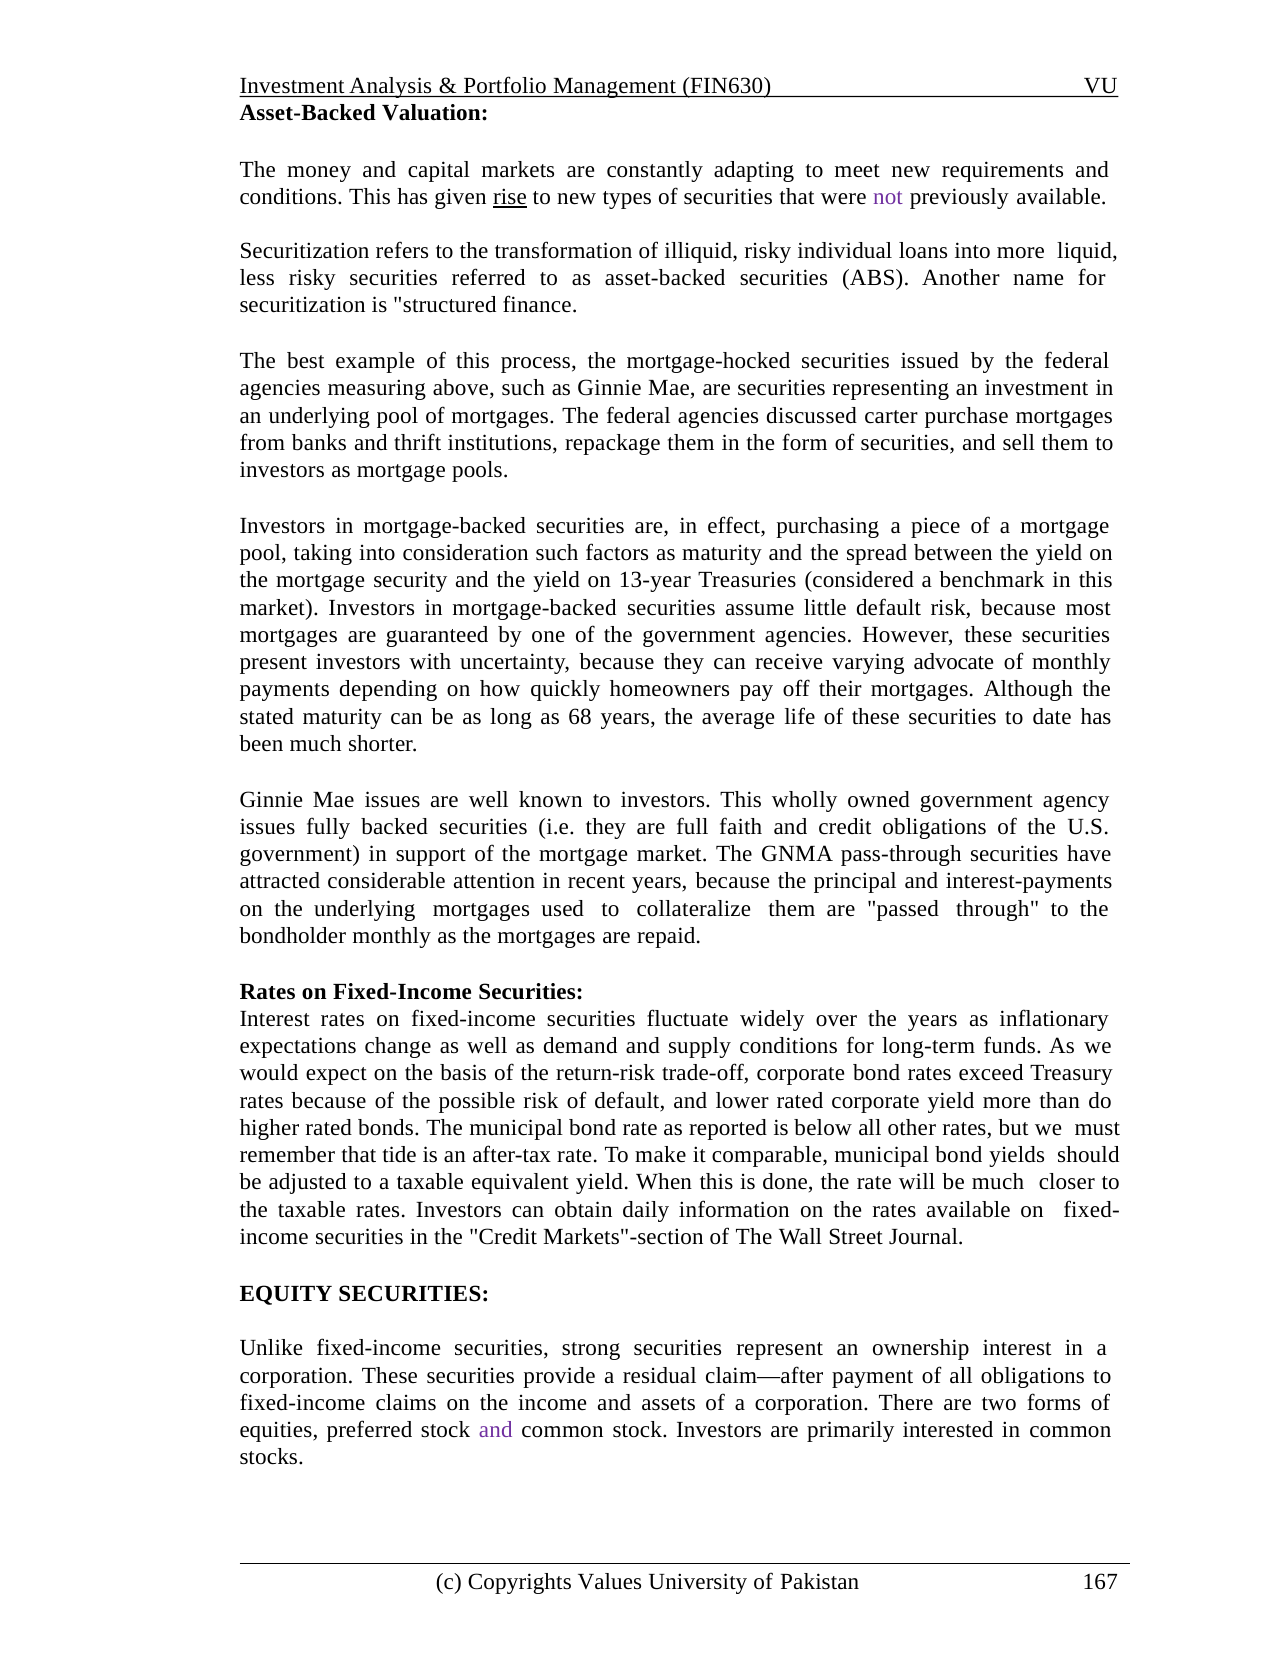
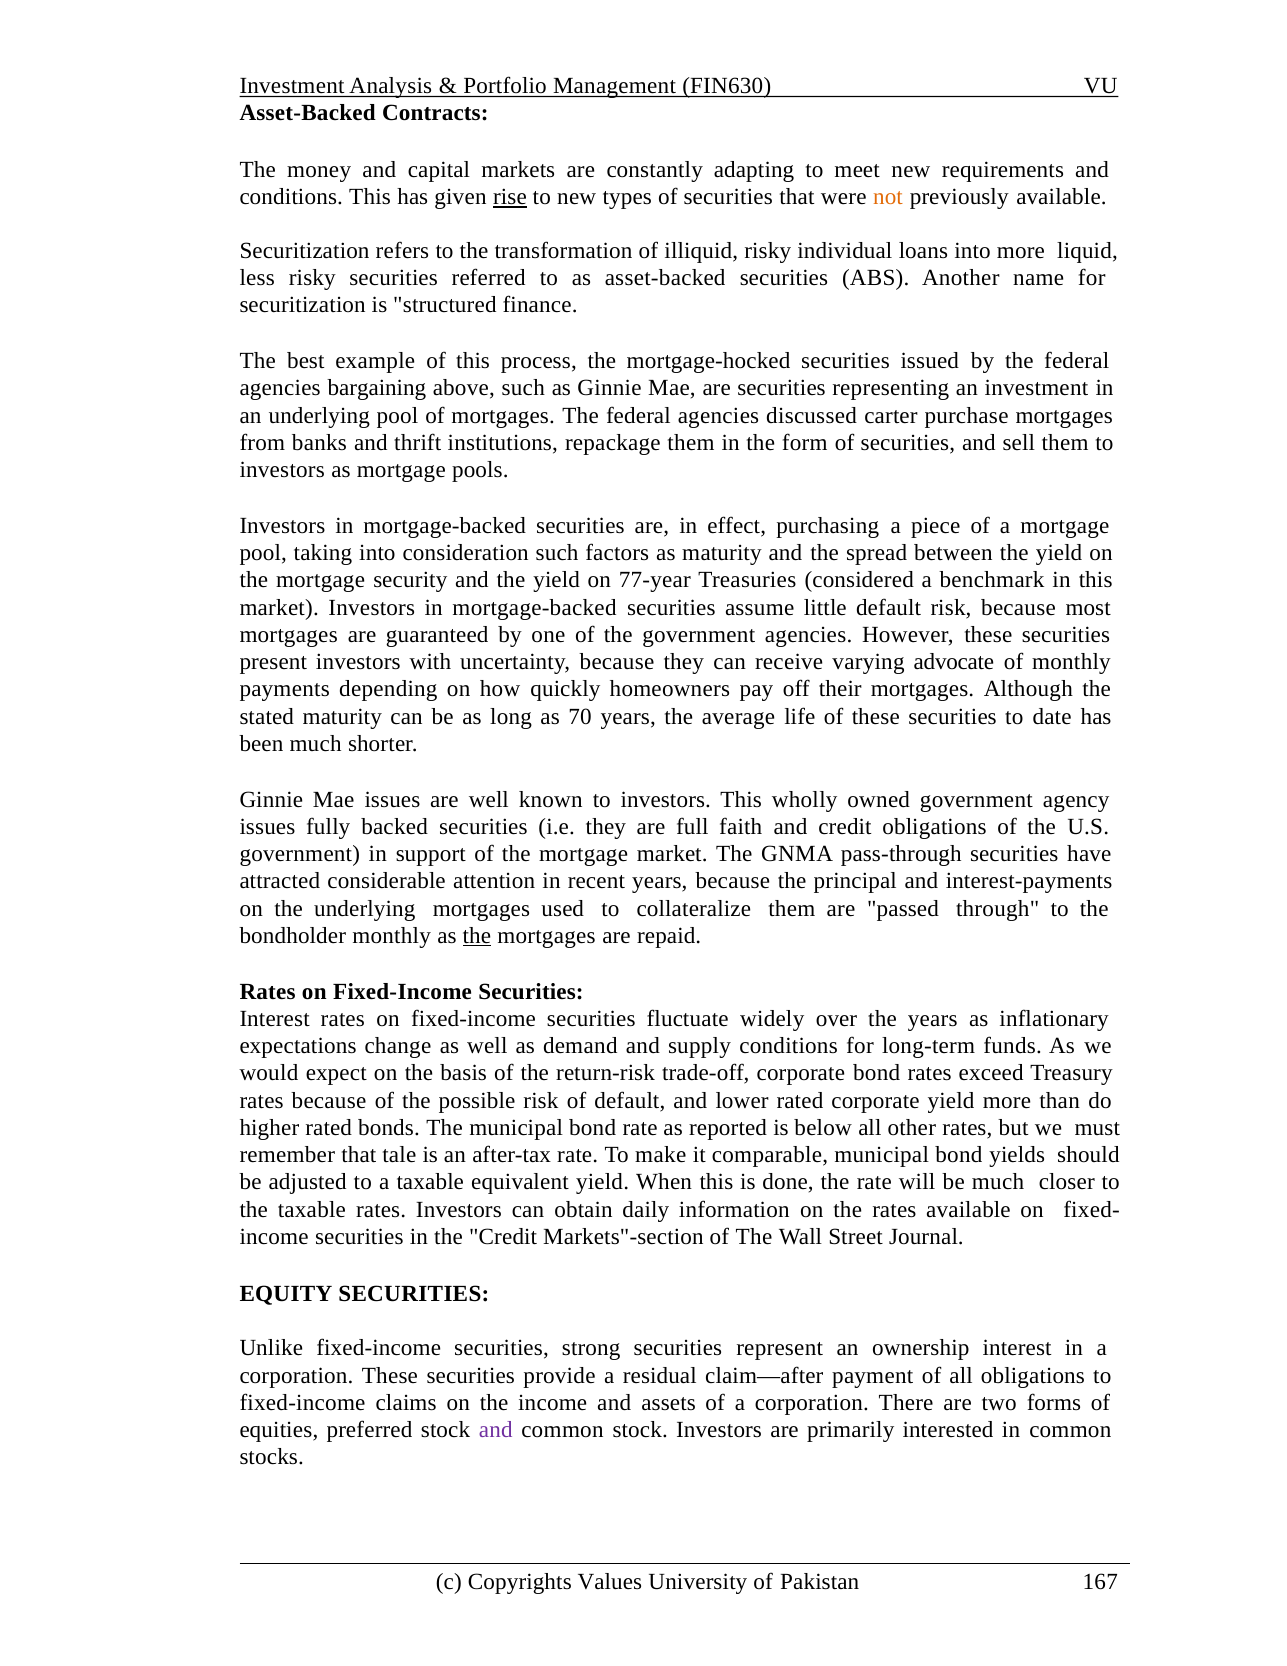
Valuation: Valuation -> Contracts
not colour: purple -> orange
measuring: measuring -> bargaining
13-year: 13-year -> 77-year
68: 68 -> 70
the at (477, 936) underline: none -> present
tide: tide -> tale
